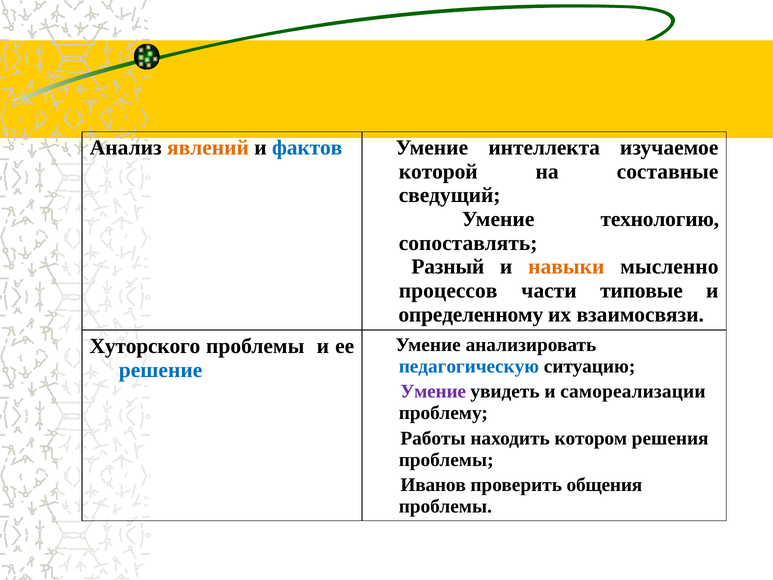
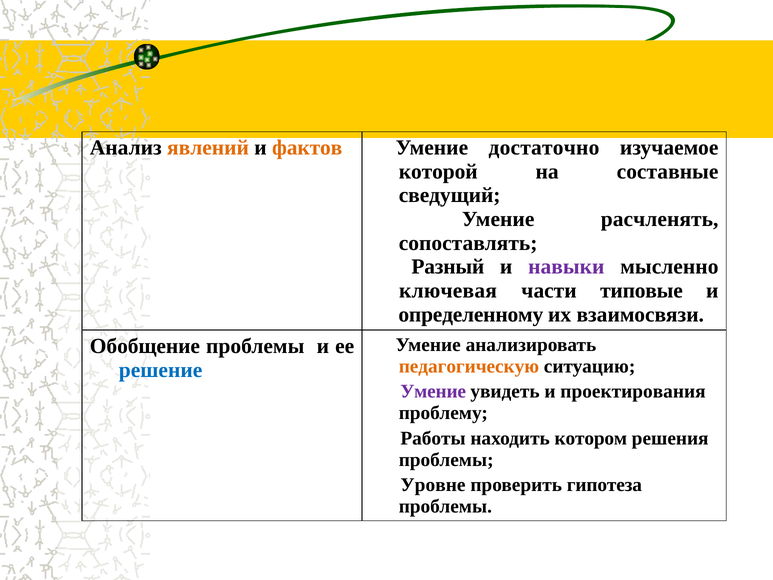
фактов colour: blue -> orange
интеллекта: интеллекта -> достаточно
технологию: технологию -> расчленять
навыки colour: orange -> purple
процессов: процессов -> ключевая
Хуторского: Хуторского -> Обобщение
педагогическую colour: blue -> orange
самореализации: самореализации -> проектирования
Иванов: Иванов -> Уровне
общения: общения -> гипотеза
